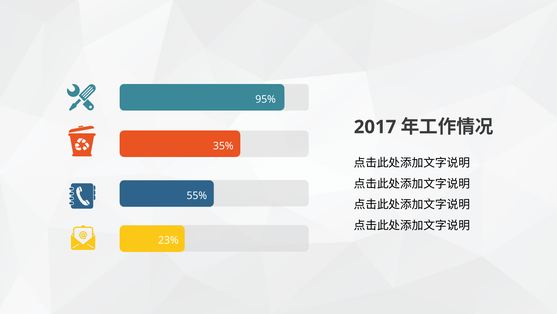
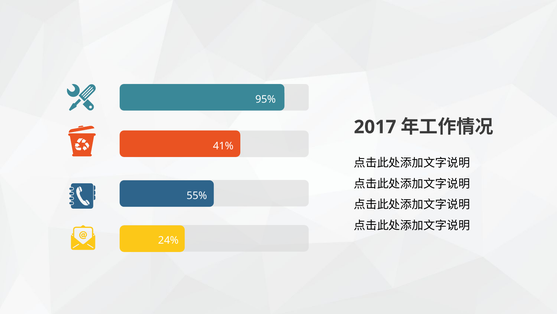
35%: 35% -> 41%
23%: 23% -> 24%
